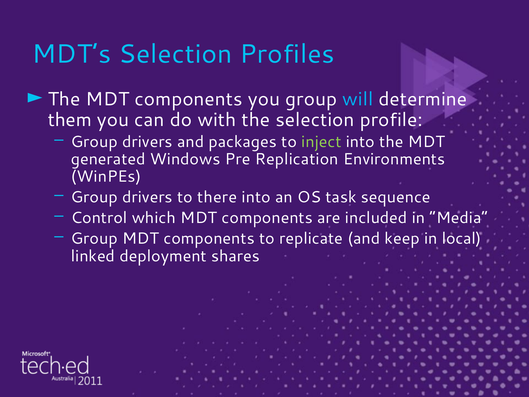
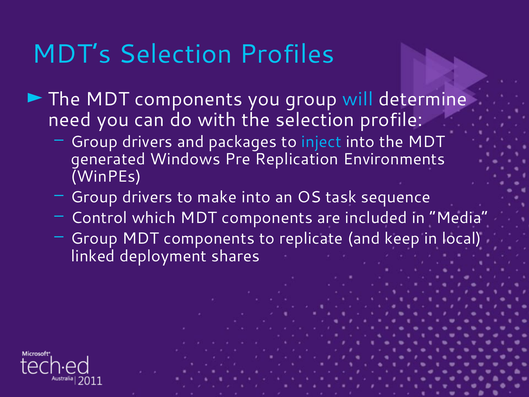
them: them -> need
inject colour: light green -> light blue
there: there -> make
